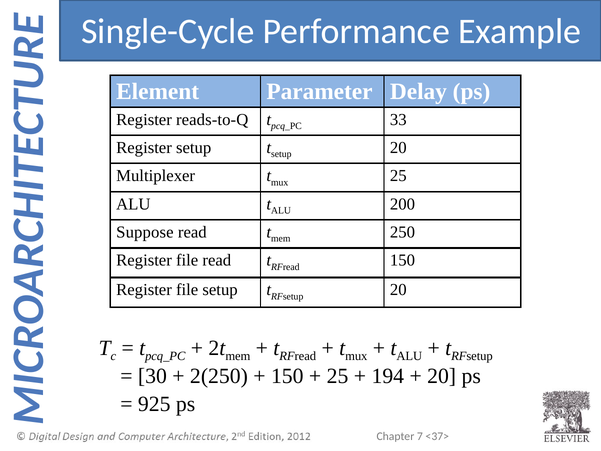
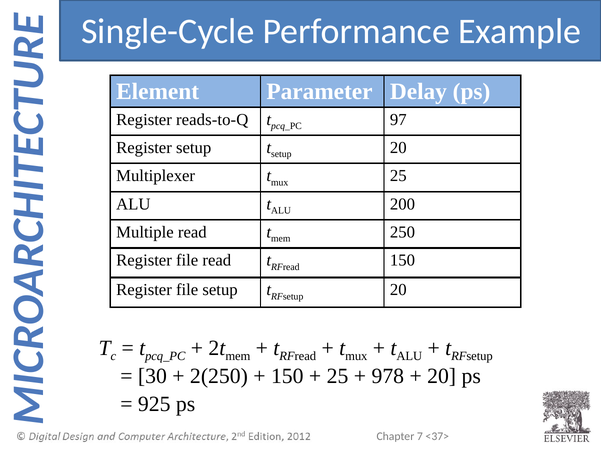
33: 33 -> 97
Suppose: Suppose -> Multiple
194: 194 -> 978
